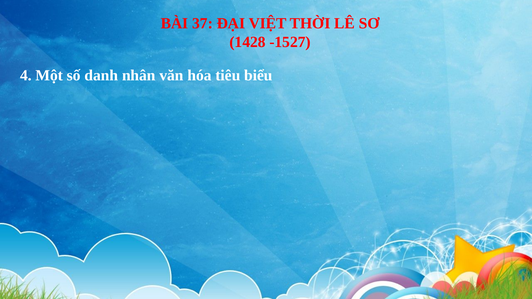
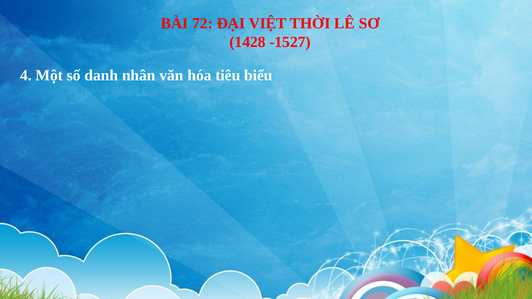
37: 37 -> 72
